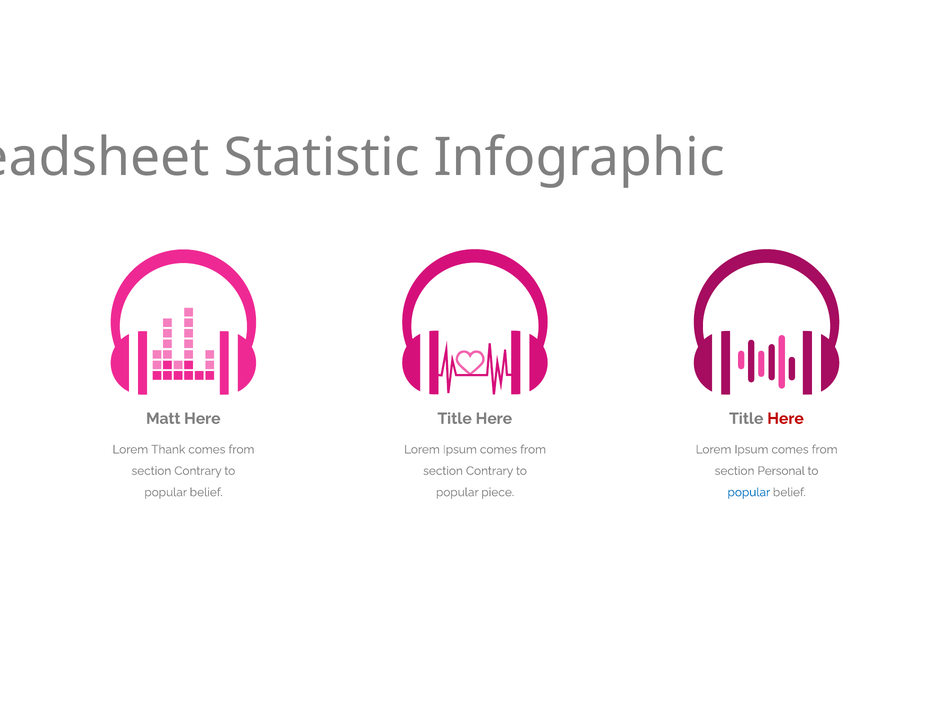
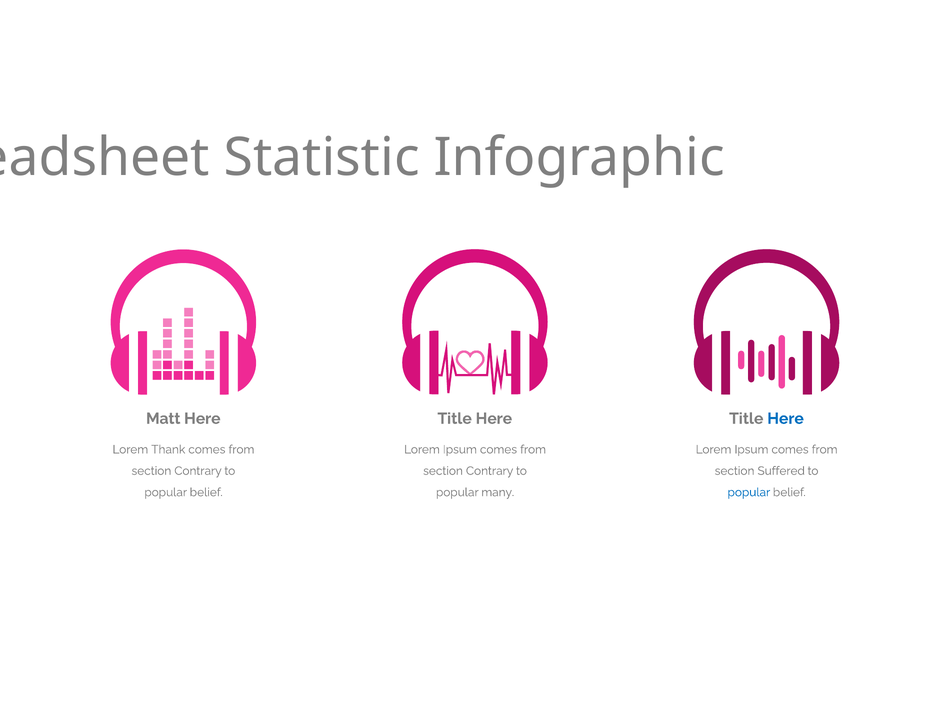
Here at (786, 419) colour: red -> blue
Personal: Personal -> Suffered
piece: piece -> many
